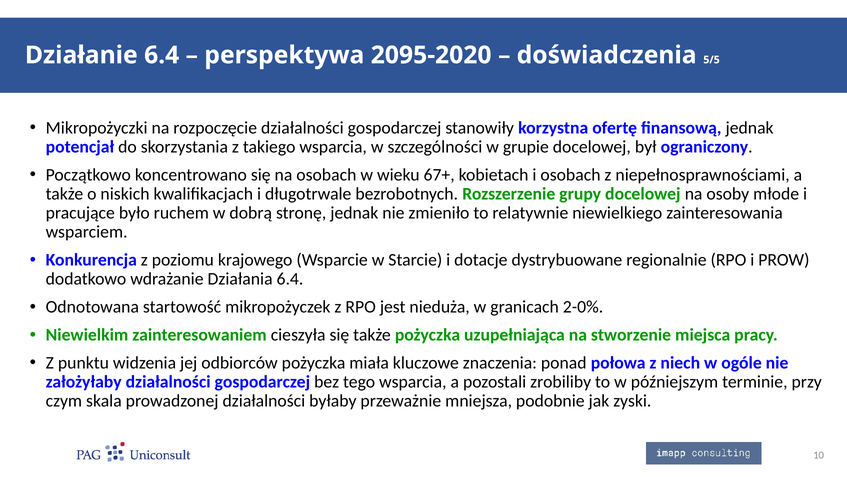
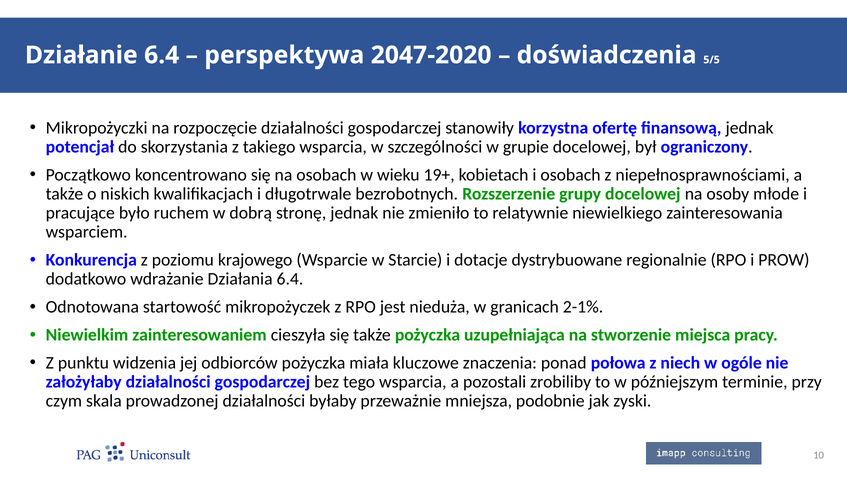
2095-2020: 2095-2020 -> 2047-2020
67+: 67+ -> 19+
2-0%: 2-0% -> 2-1%
